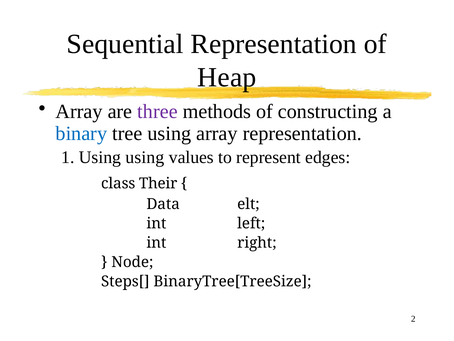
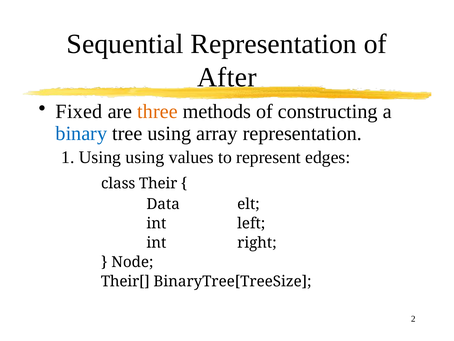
Heap: Heap -> After
Array at (79, 111): Array -> Fixed
three colour: purple -> orange
Steps[: Steps[ -> Their[
